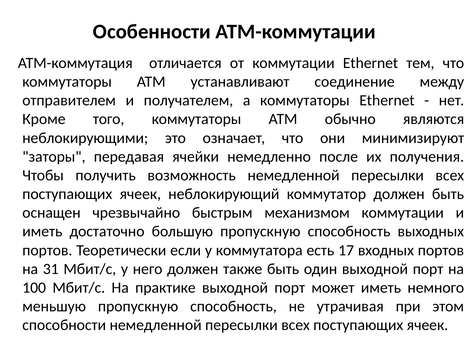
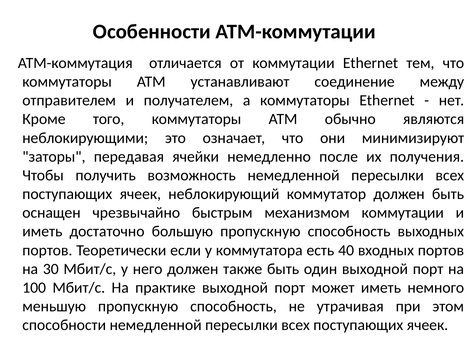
17: 17 -> 40
31: 31 -> 30
